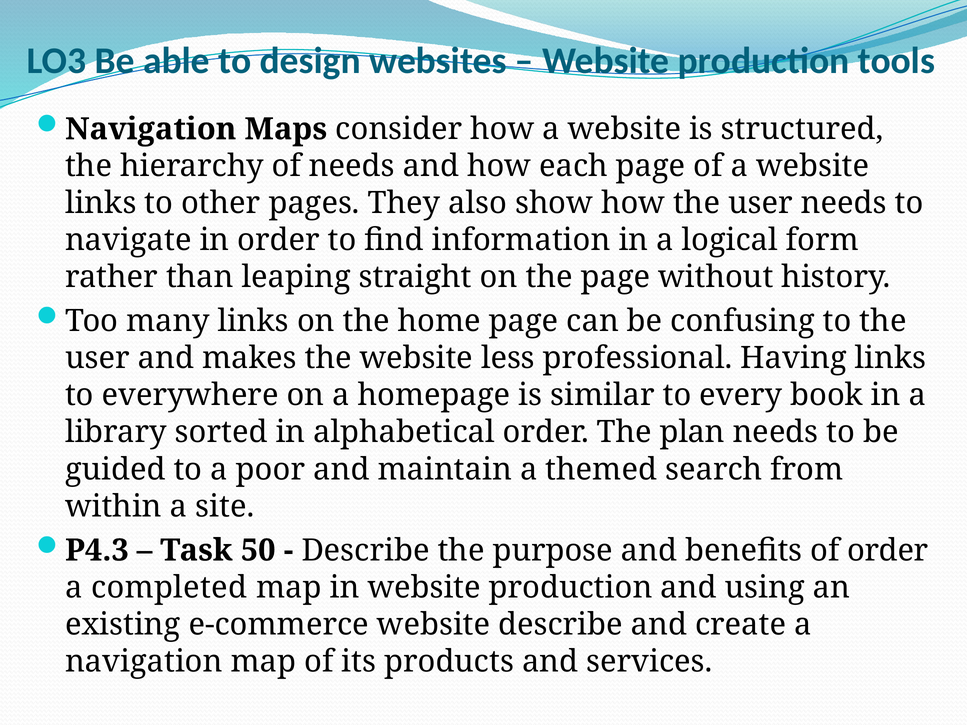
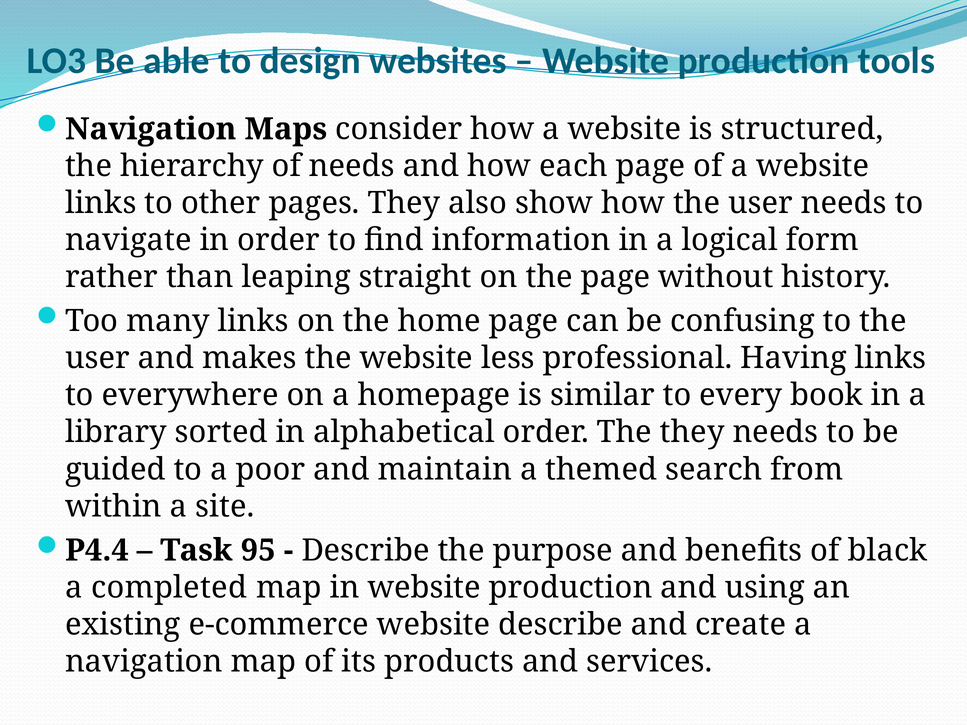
The plan: plan -> they
P4.3: P4.3 -> P4.4
50: 50 -> 95
of order: order -> black
